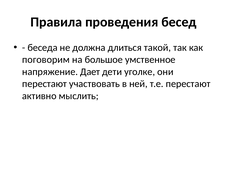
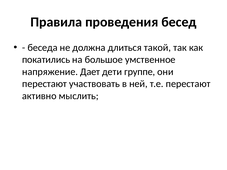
поговорим: поговорим -> покатились
уголке: уголке -> группе
